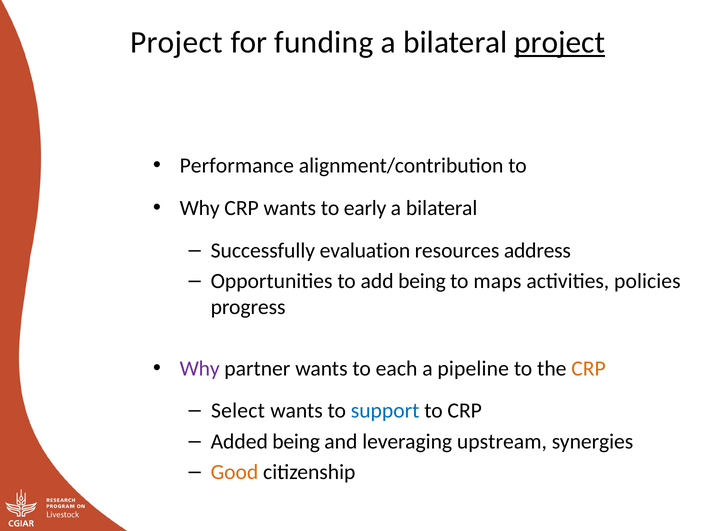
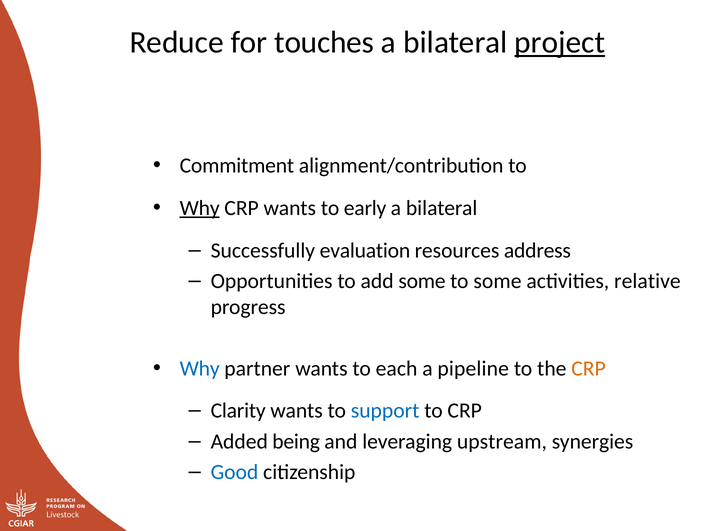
Project at (176, 42): Project -> Reduce
funding: funding -> touches
Performance: Performance -> Commitment
Why at (200, 208) underline: none -> present
add being: being -> some
to maps: maps -> some
policies: policies -> relative
Why at (200, 368) colour: purple -> blue
Select: Select -> Clarity
Good colour: orange -> blue
